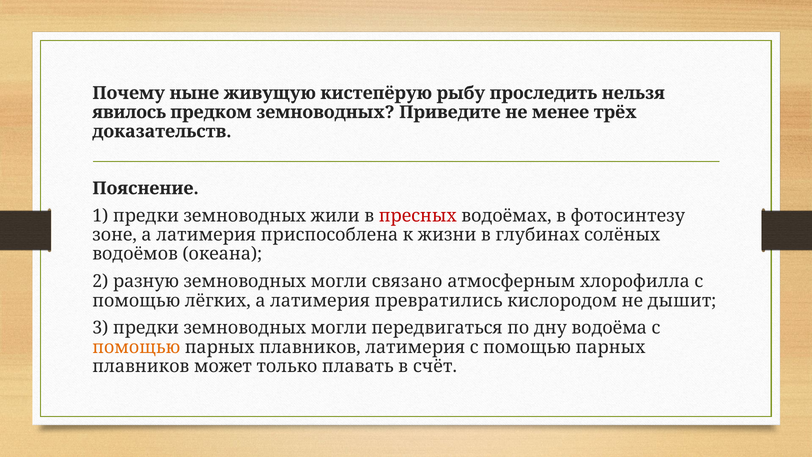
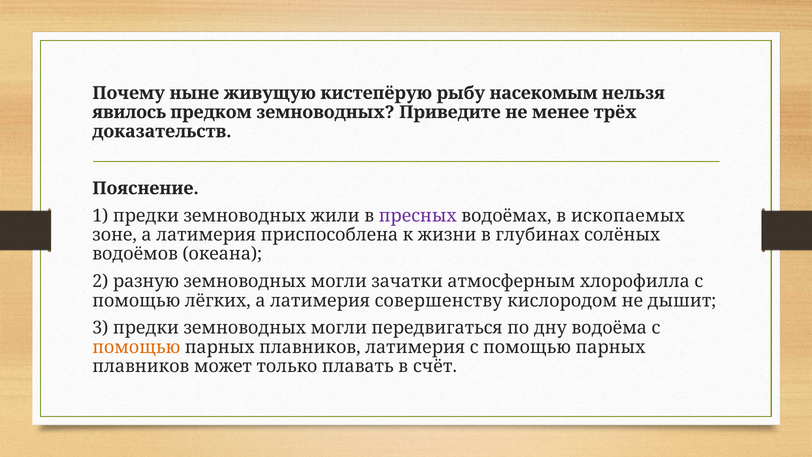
проследить: проследить -> насекомым
пресных colour: red -> purple
фотосинтезу: фотосинтезу -> ископаемых
связано: связано -> зачатки
превратились: превратились -> совершенству
